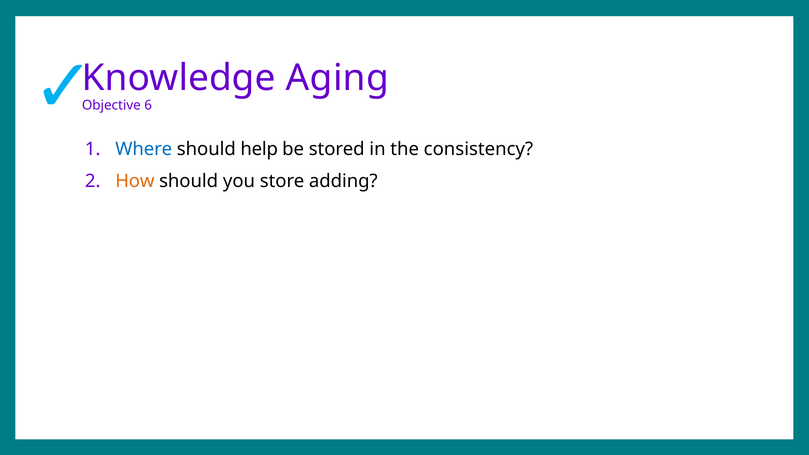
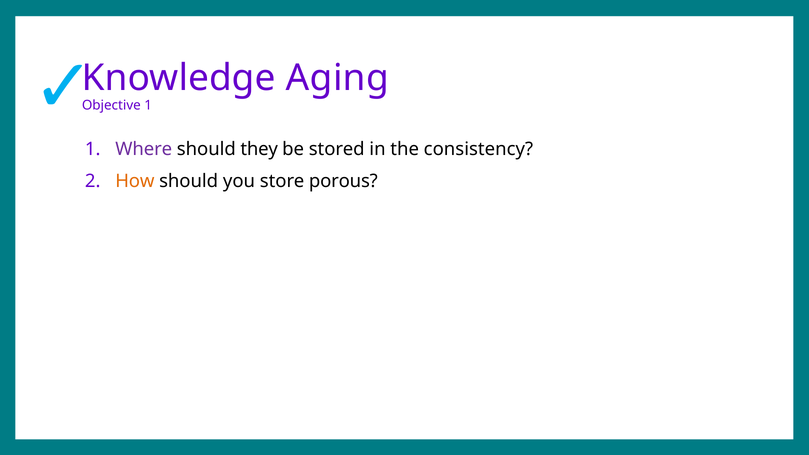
Objective 6: 6 -> 1
Where colour: blue -> purple
help: help -> they
adding: adding -> porous
